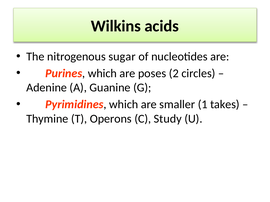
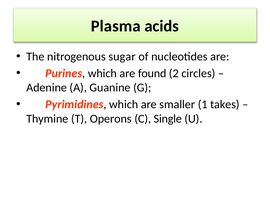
Wilkins: Wilkins -> Plasma
poses: poses -> found
Study: Study -> Single
